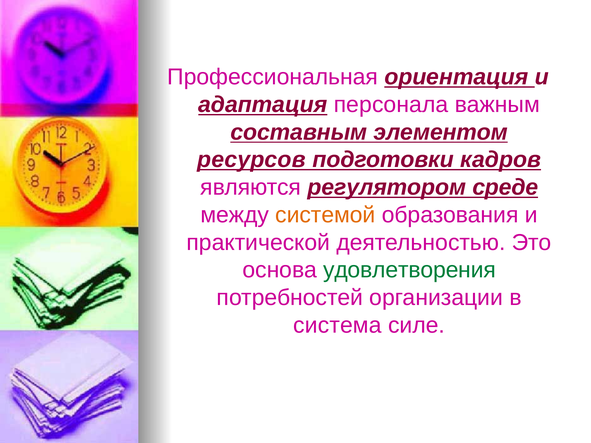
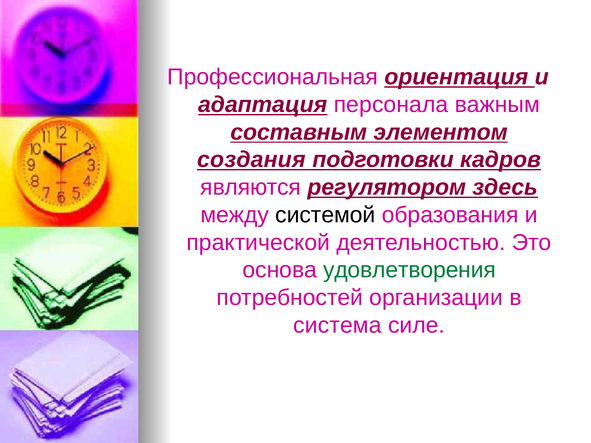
ресурсов: ресурсов -> создания
среде: среде -> здесь
системой colour: orange -> black
